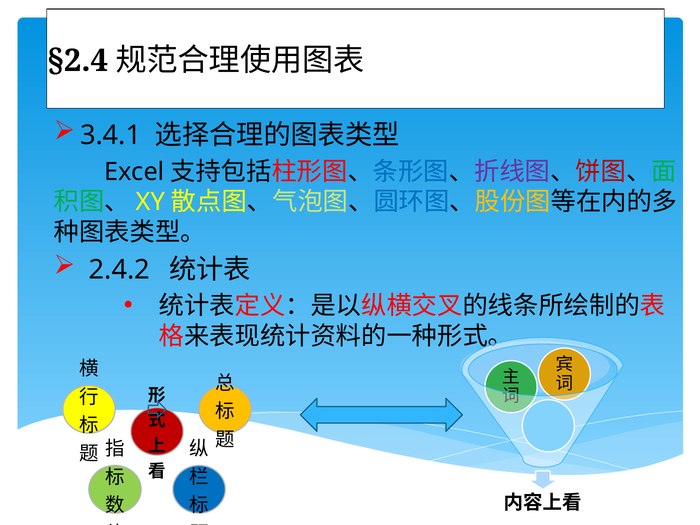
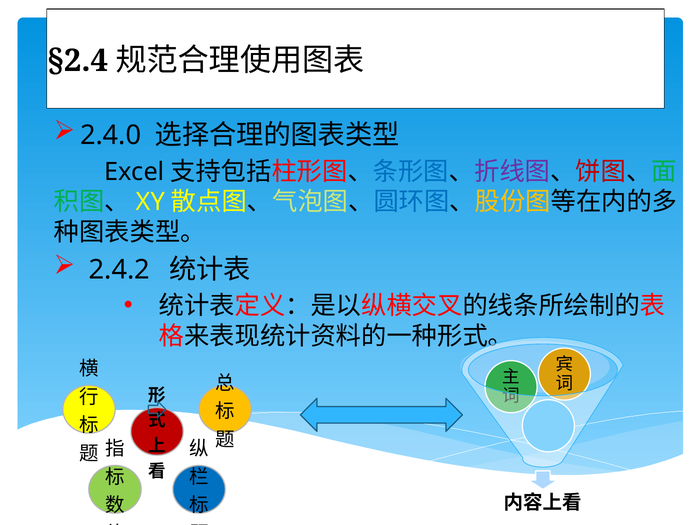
3.4.1: 3.4.1 -> 2.4.0
